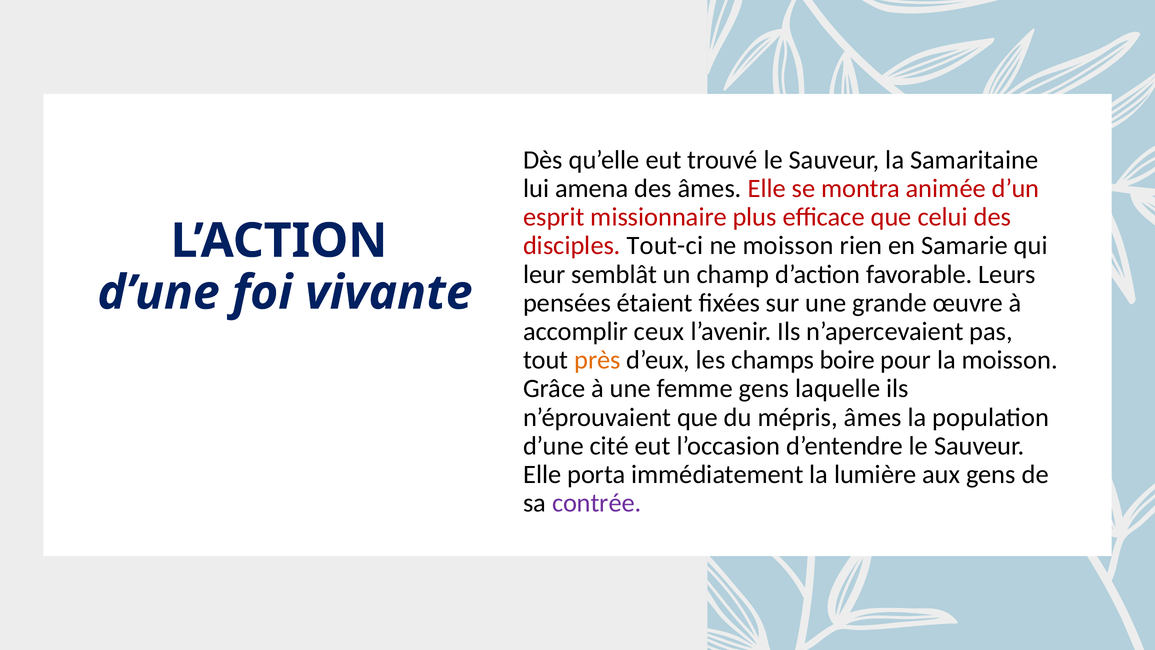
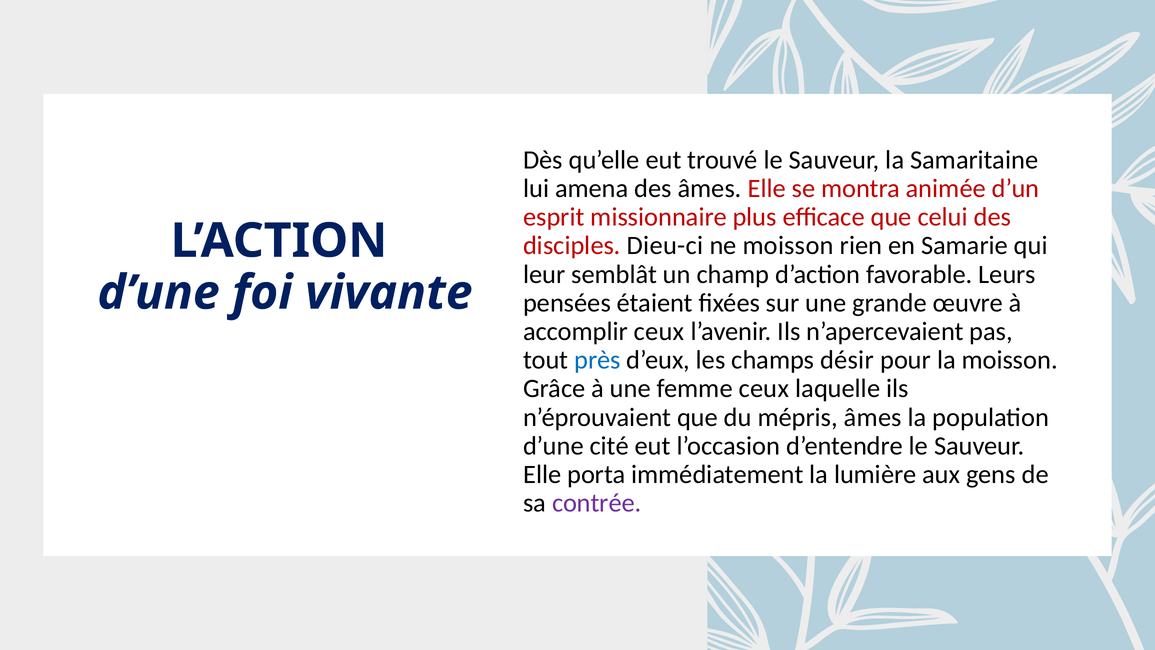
Tout-ci: Tout-ci -> Dieu-ci
près colour: orange -> blue
boire: boire -> désir
femme gens: gens -> ceux
